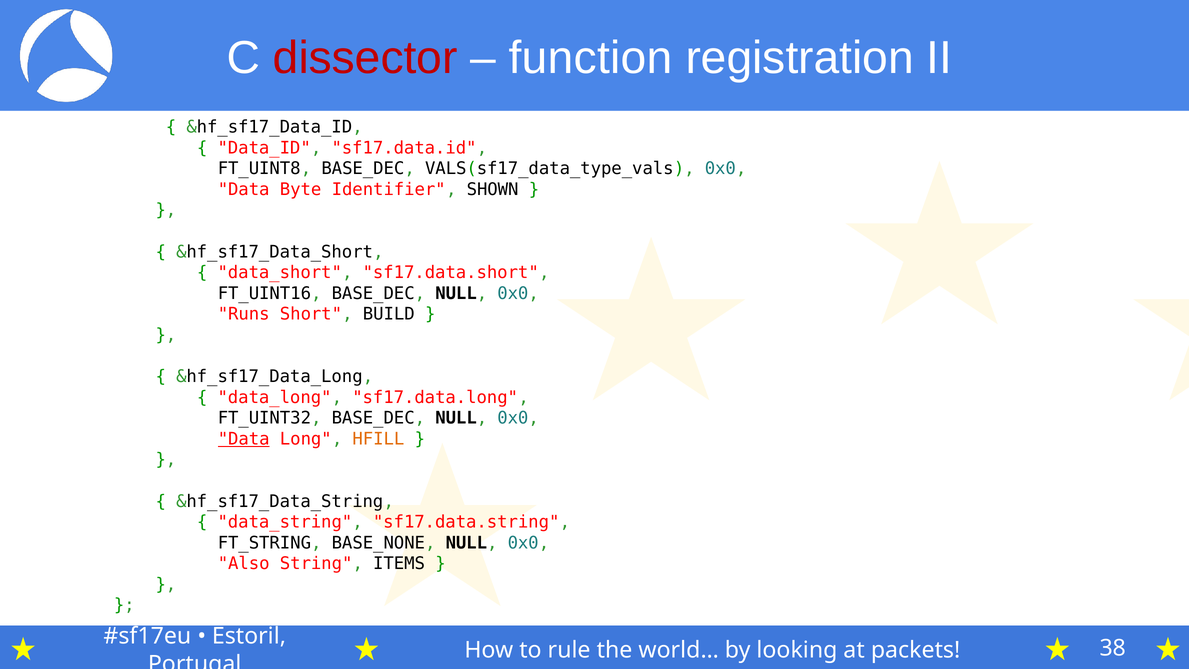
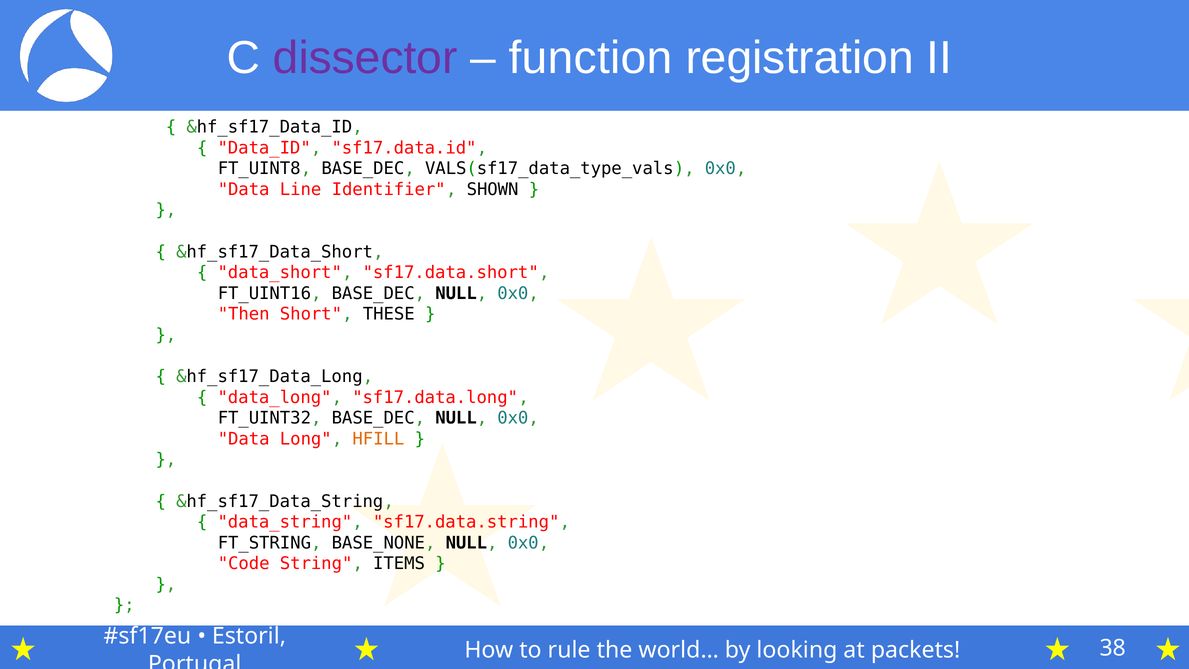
dissector colour: red -> purple
Byte: Byte -> Line
Runs: Runs -> Then
BUILD: BUILD -> THESE
Data at (244, 439) underline: present -> none
Also: Also -> Code
